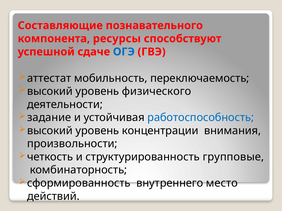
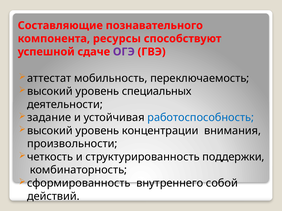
ОГЭ colour: blue -> purple
физического: физического -> специальных
групповые: групповые -> поддержки
место: место -> собой
